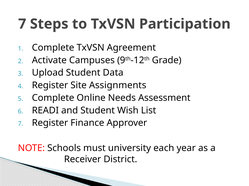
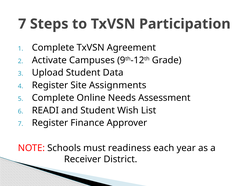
university: university -> readiness
